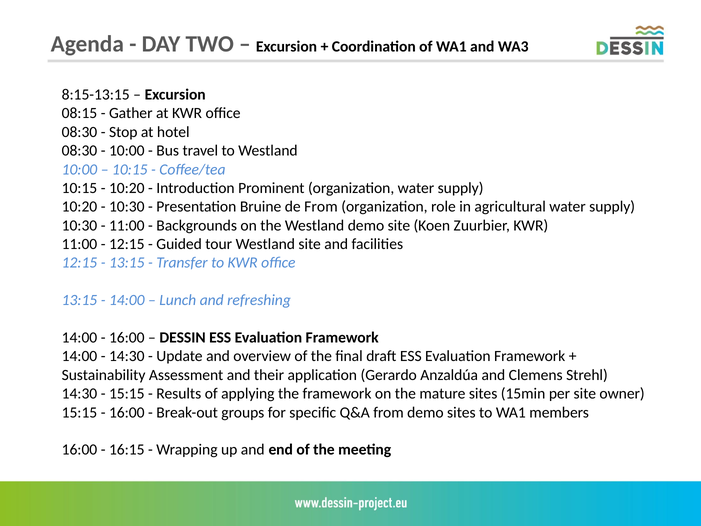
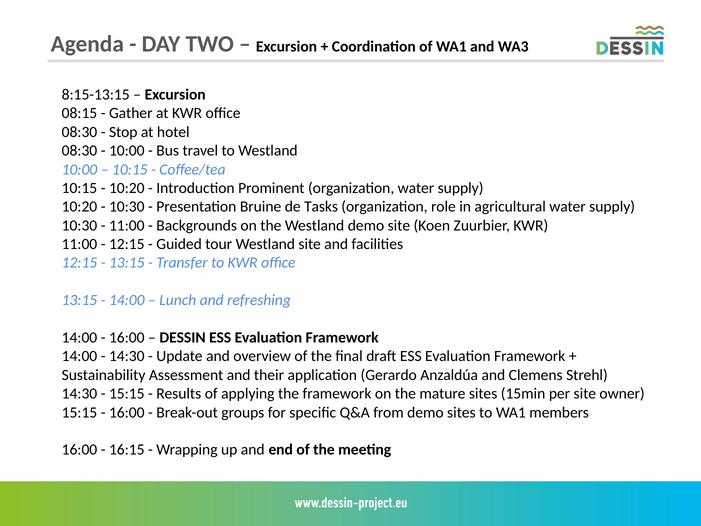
de From: From -> Tasks
